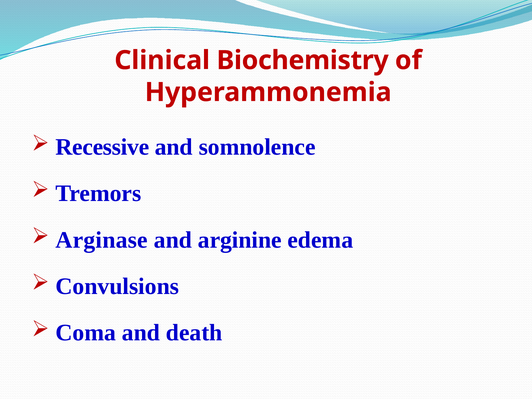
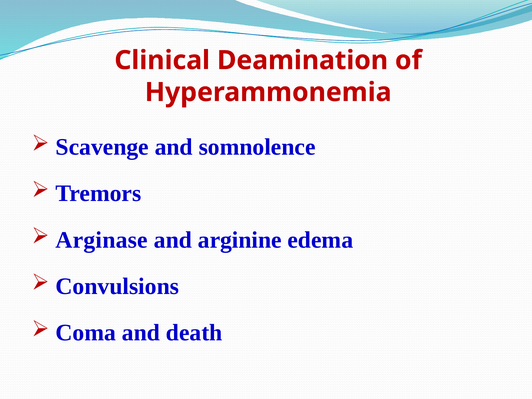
Biochemistry: Biochemistry -> Deamination
Recessive: Recessive -> Scavenge
